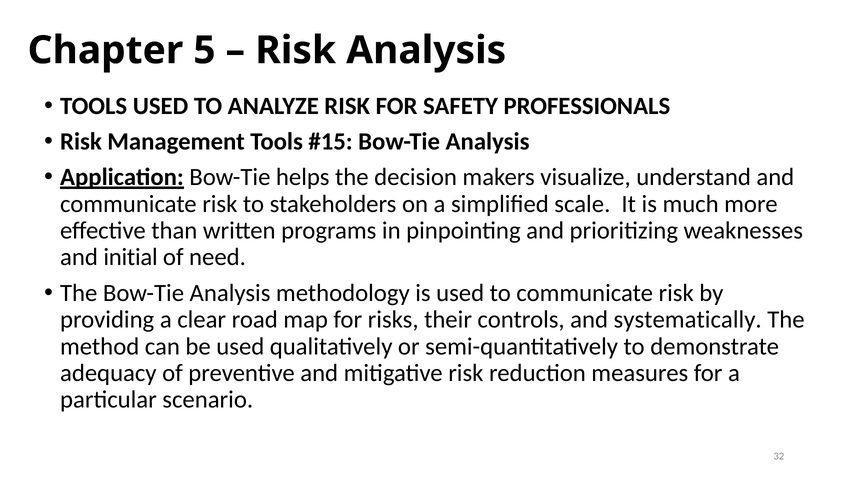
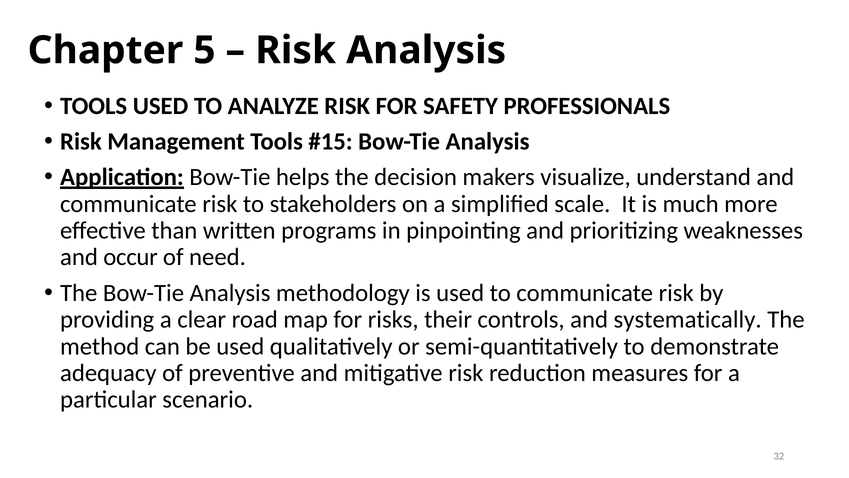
initial: initial -> occur
